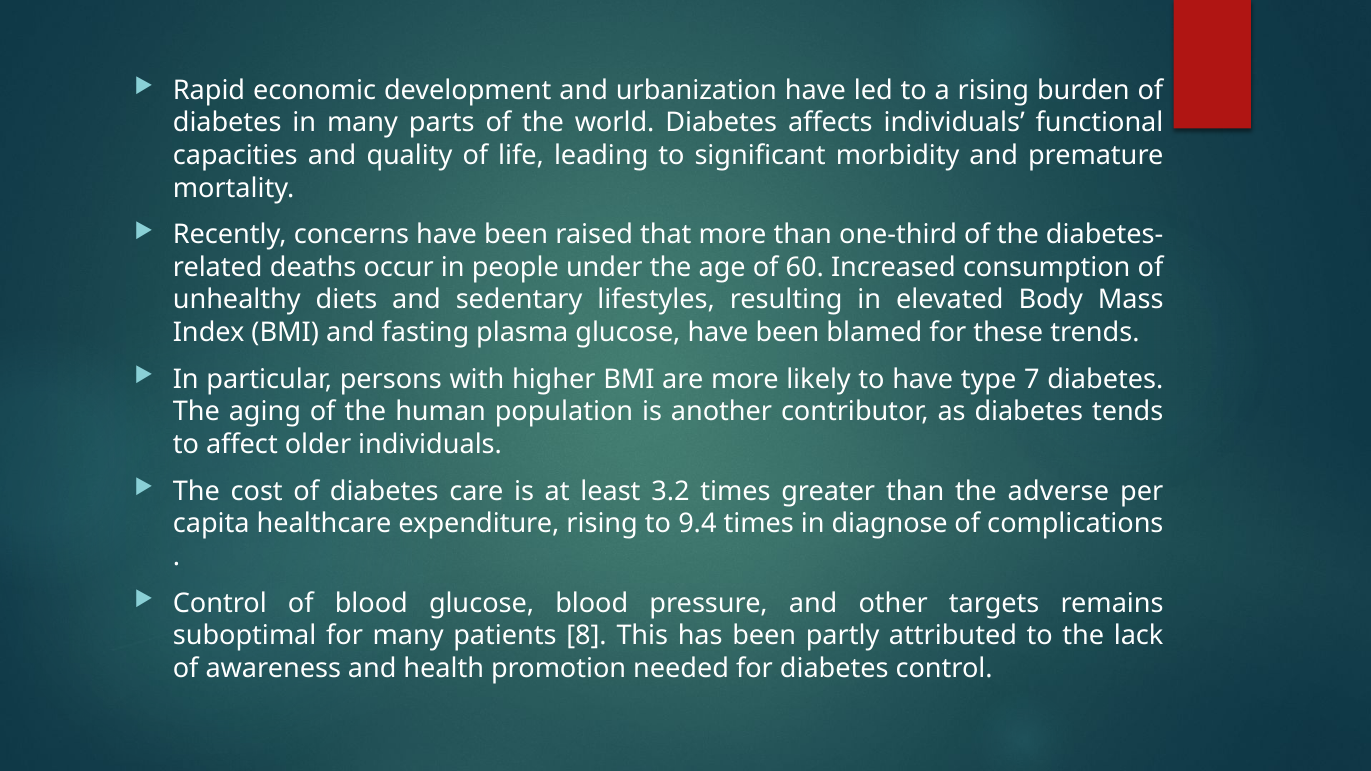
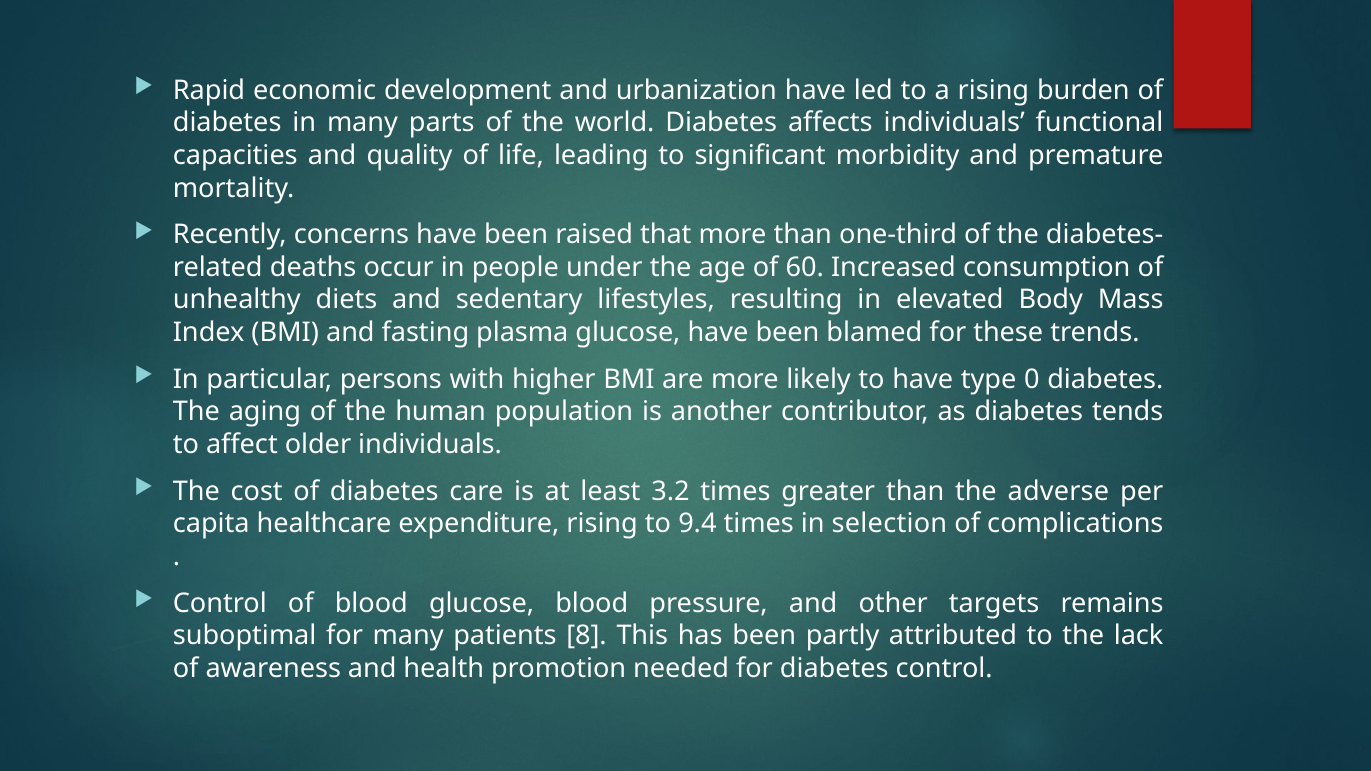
7: 7 -> 0
diagnose: diagnose -> selection
